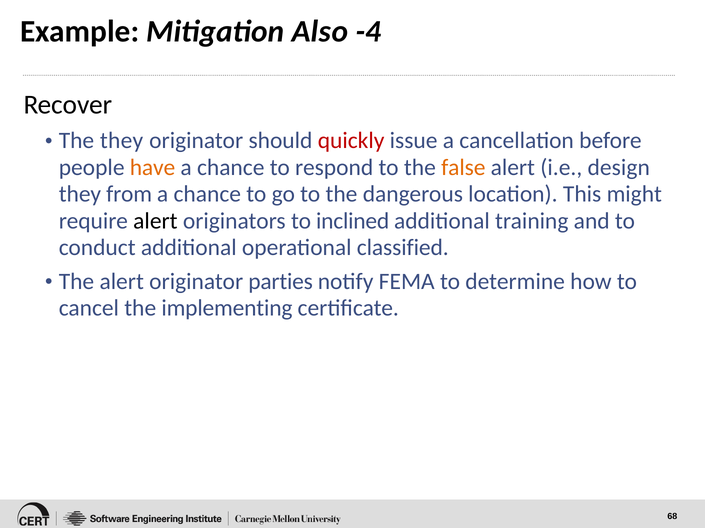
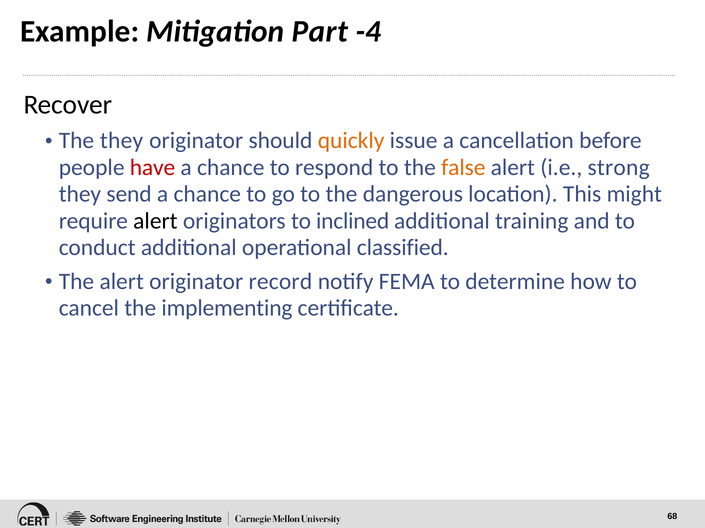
Also: Also -> Part
quickly colour: red -> orange
have colour: orange -> red
design: design -> strong
from: from -> send
parties: parties -> record
